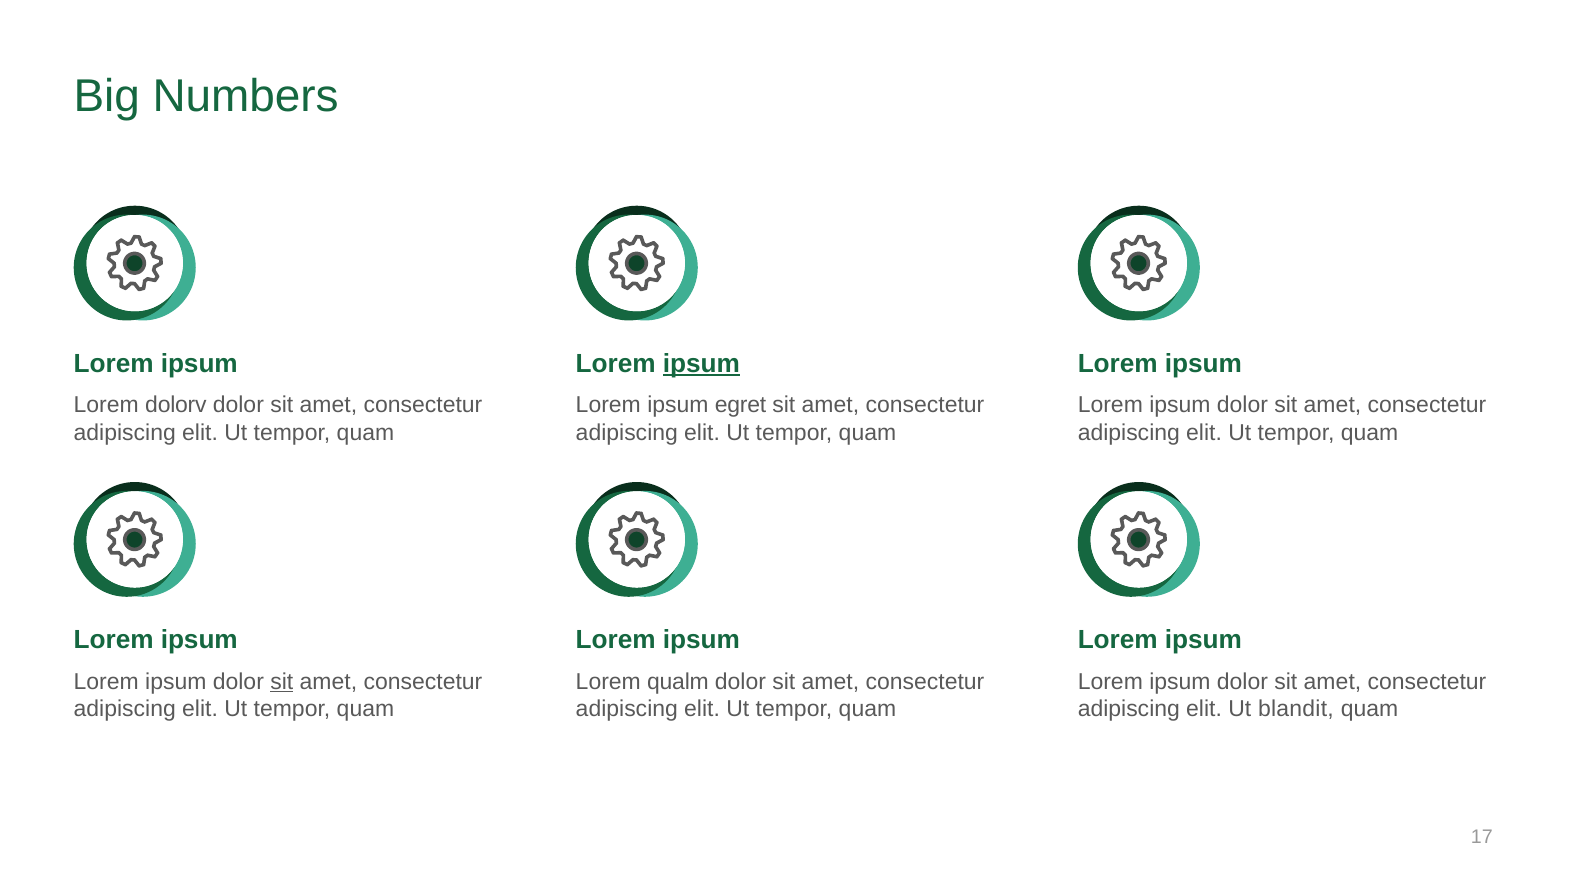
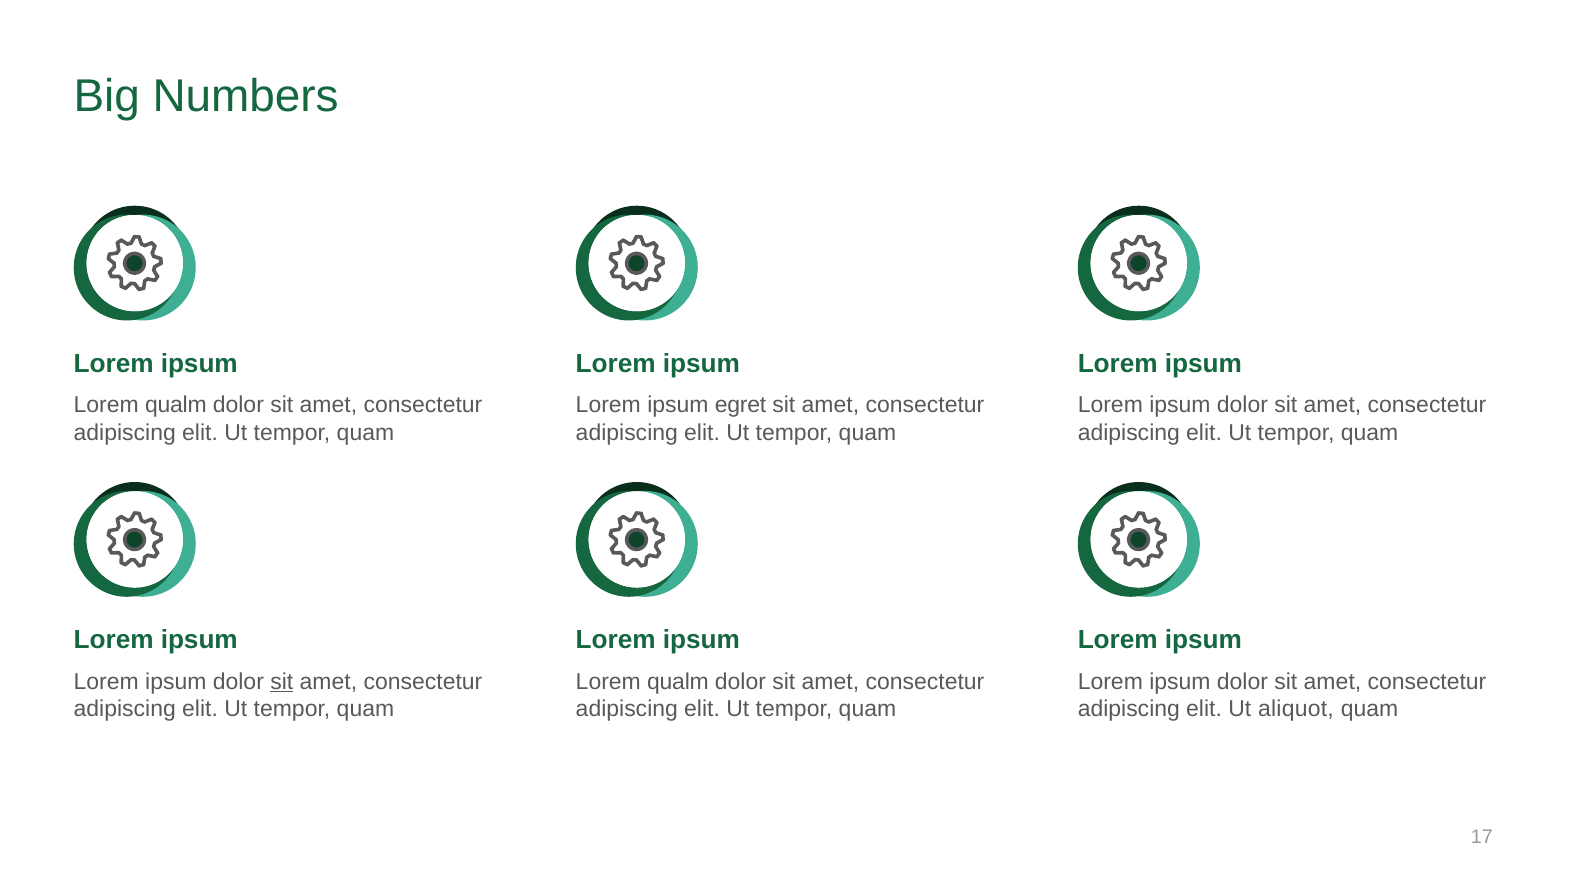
ipsum at (701, 364) underline: present -> none
dolorv at (176, 405): dolorv -> qualm
blandit: blandit -> aliquot
